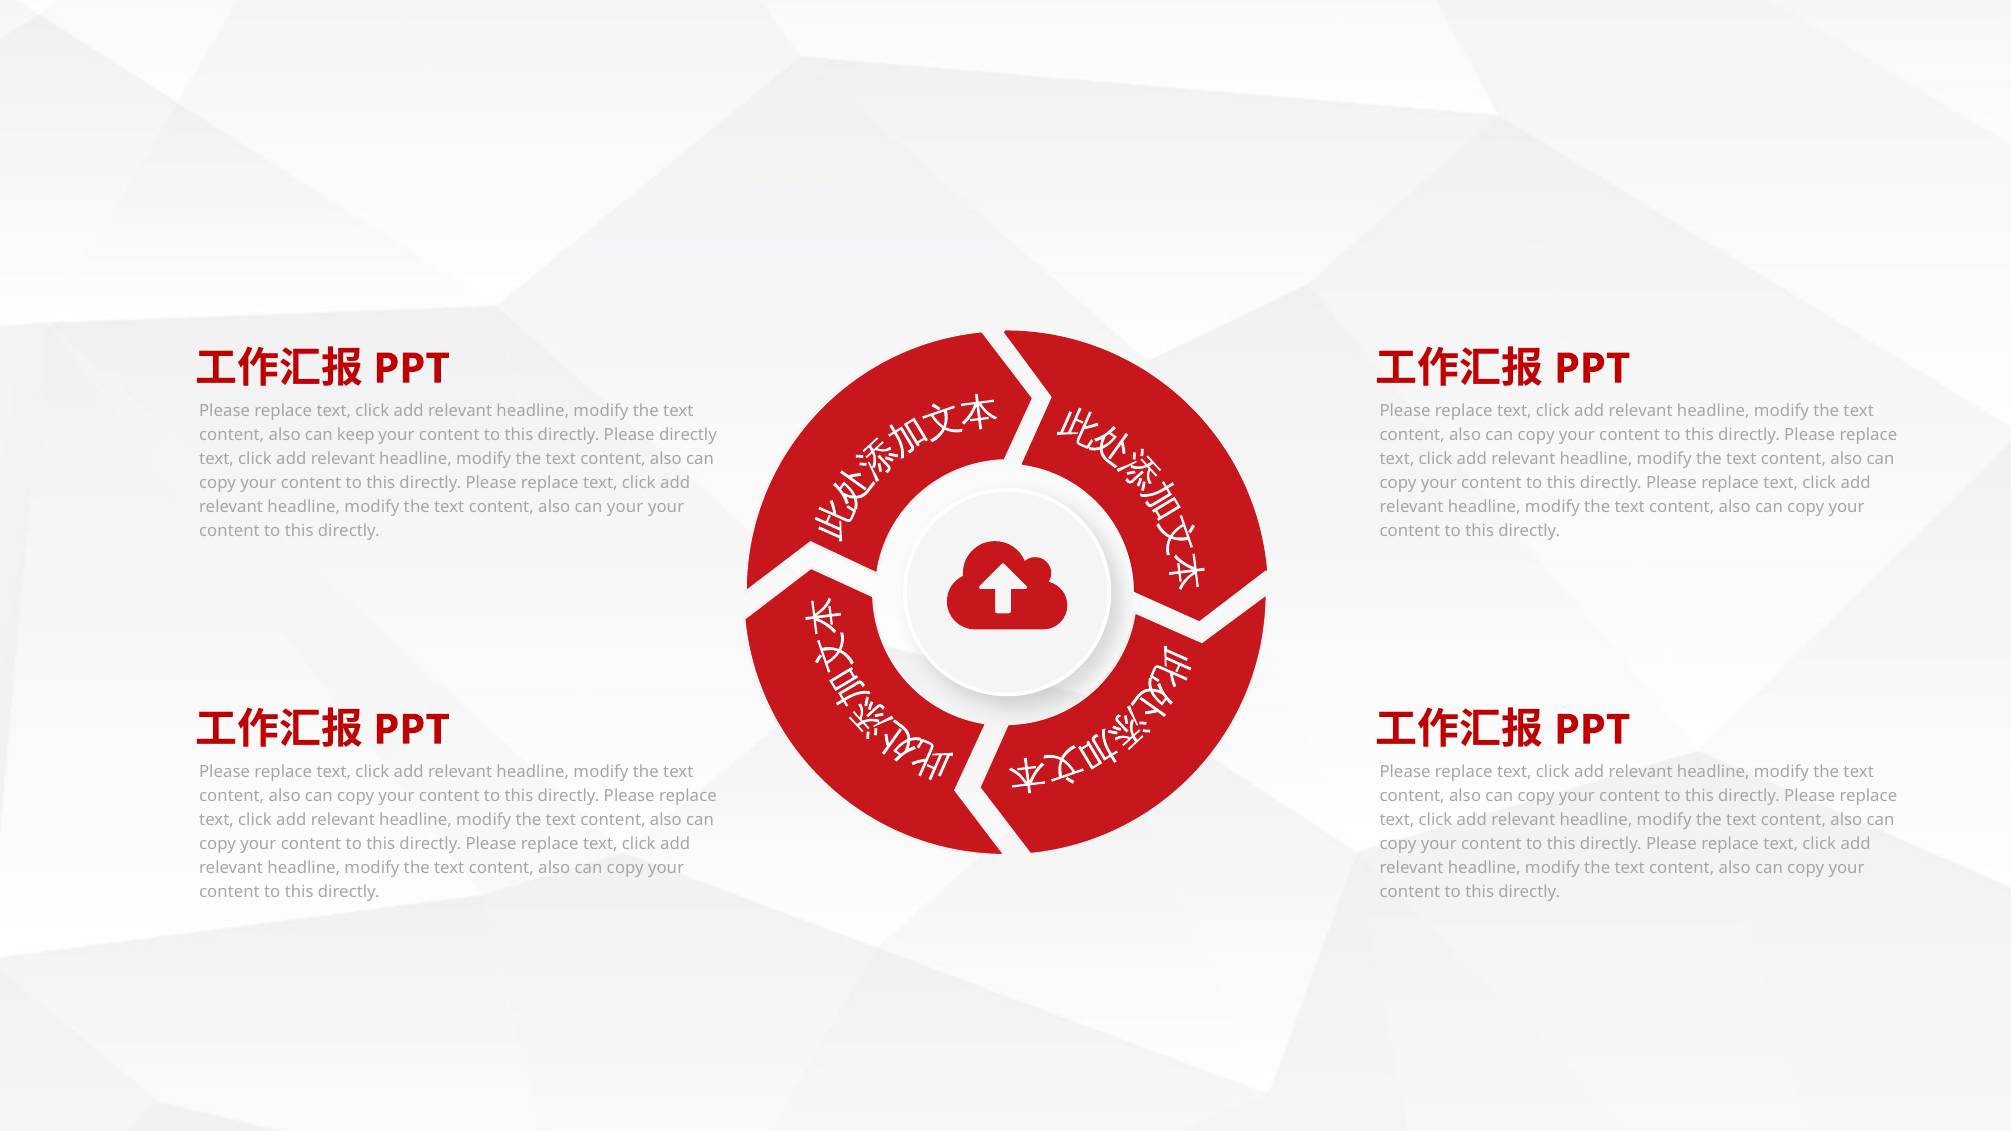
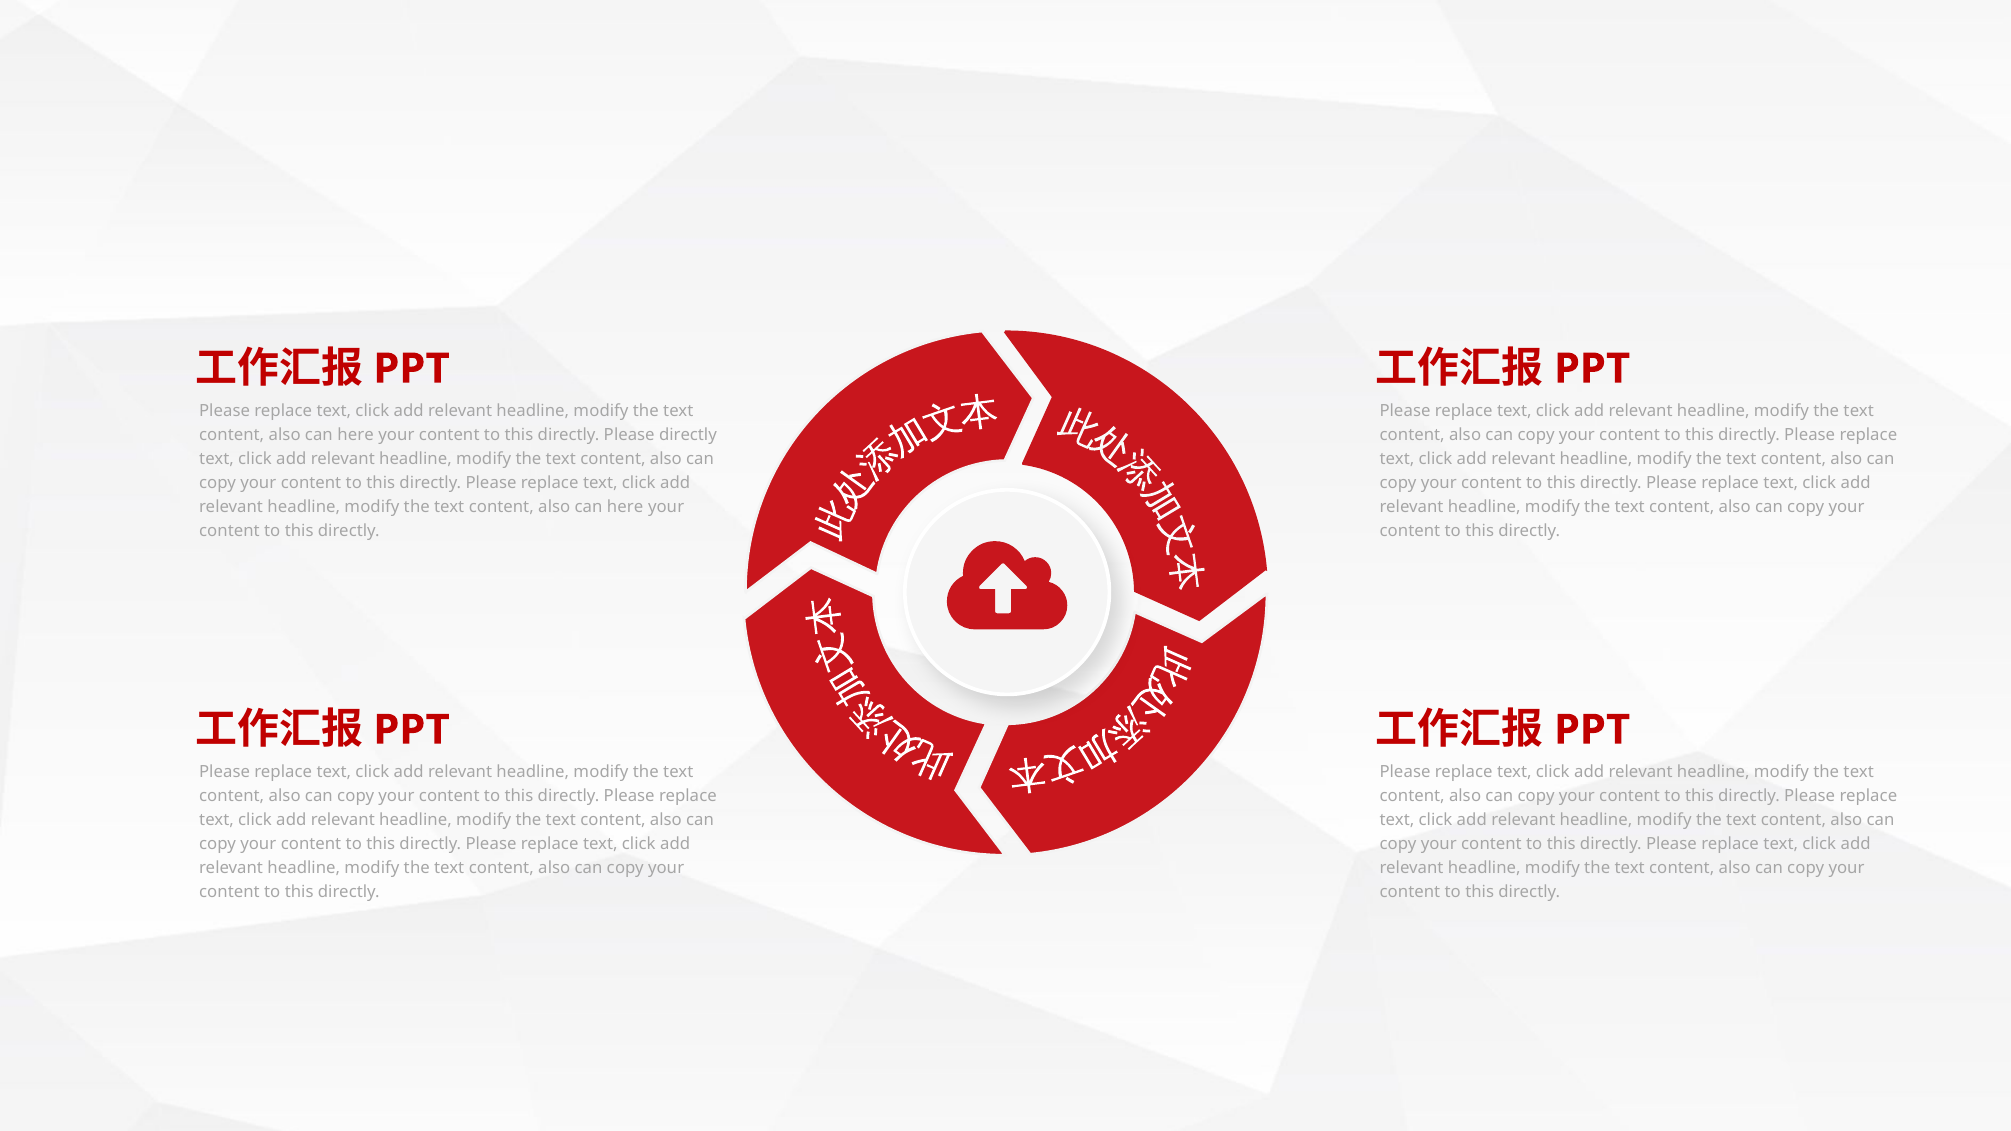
keep at (356, 435): keep -> here
your at (625, 507): your -> here
